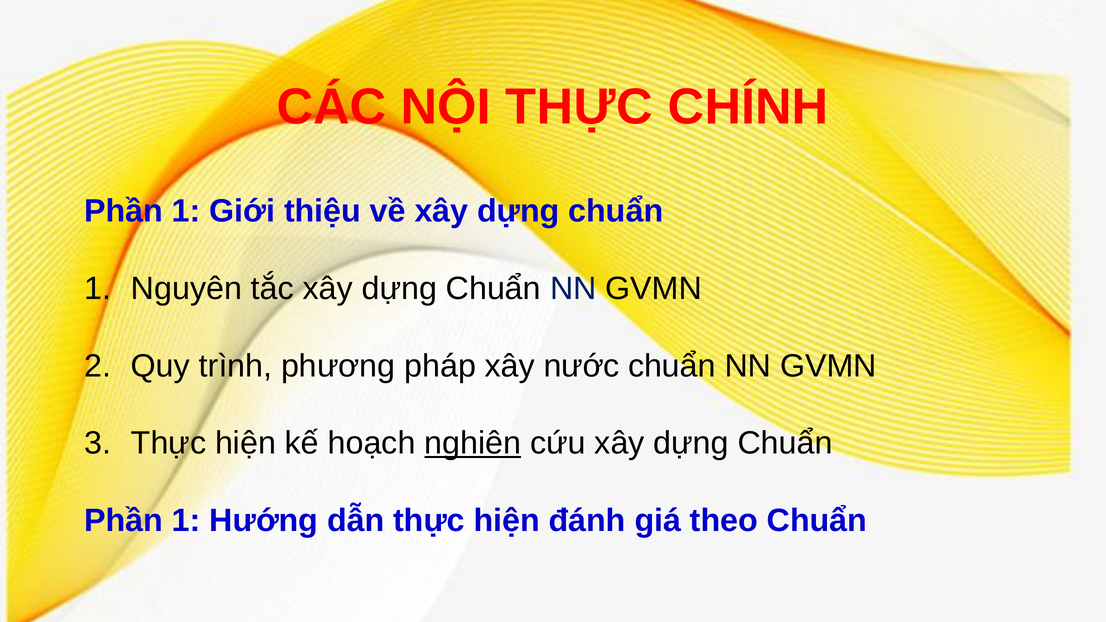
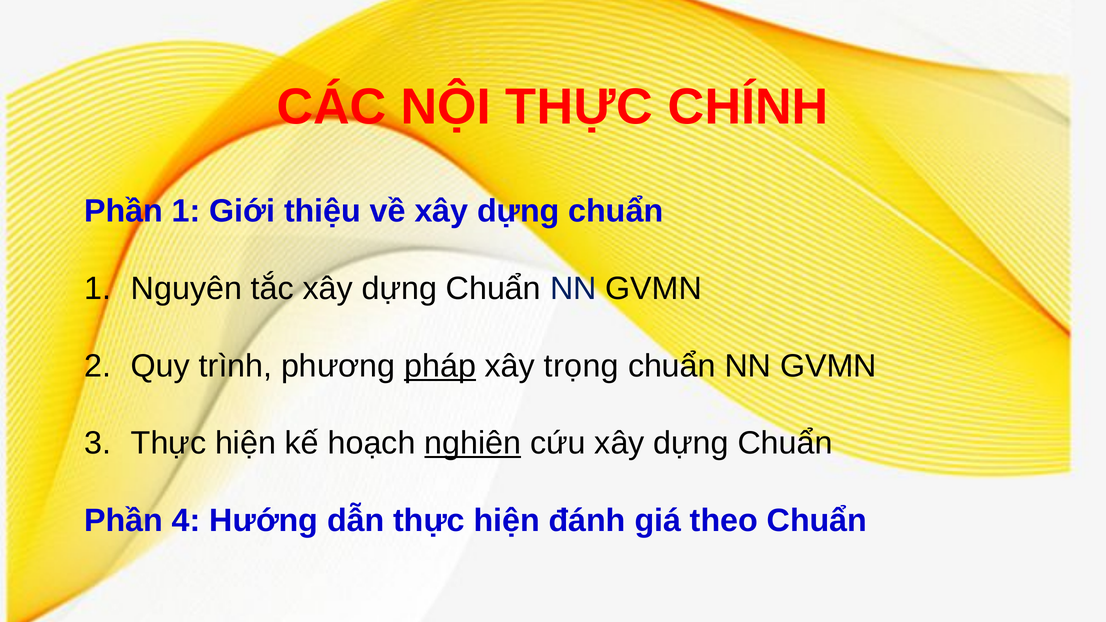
pháp underline: none -> present
nước: nước -> trọng
1 at (186, 521): 1 -> 4
